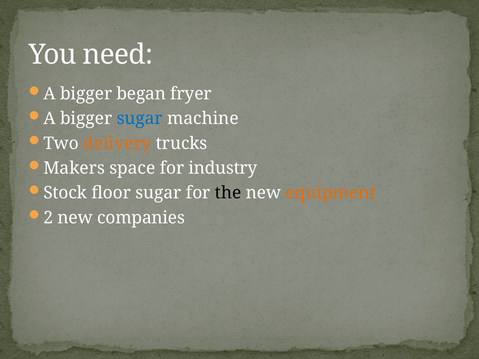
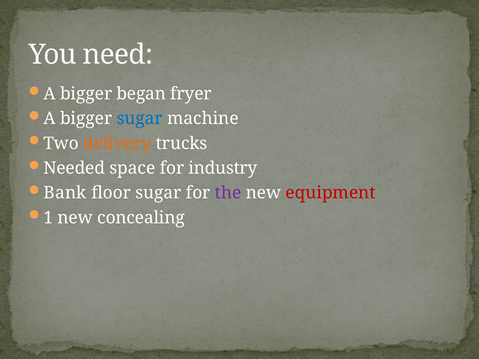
Makers: Makers -> Needed
Stock: Stock -> Bank
the colour: black -> purple
equipment colour: orange -> red
2: 2 -> 1
companies: companies -> concealing
